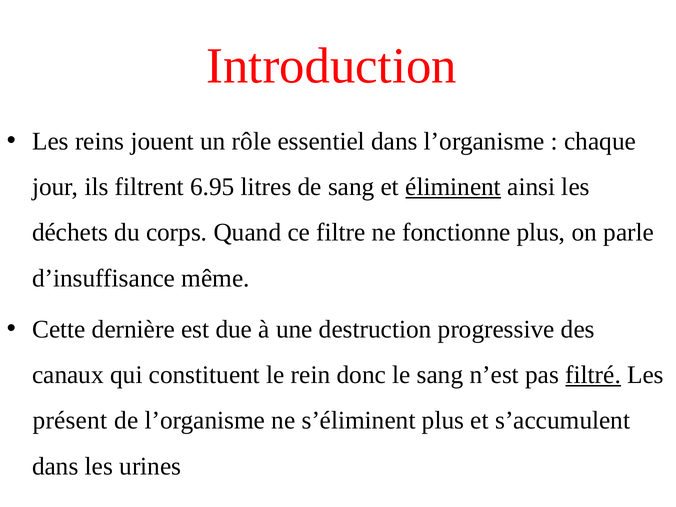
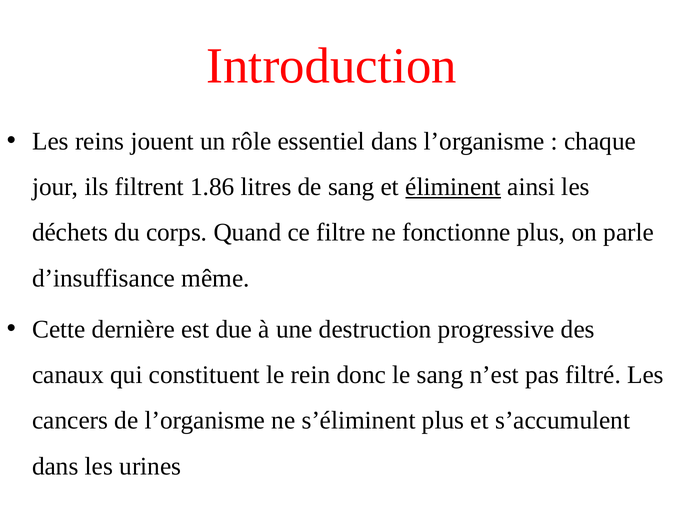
6.95: 6.95 -> 1.86
filtré underline: present -> none
présent: présent -> cancers
